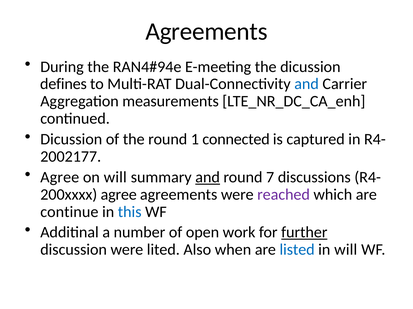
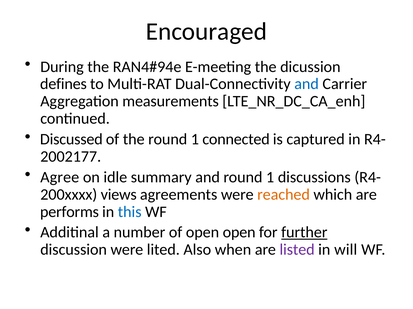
Agreements at (207, 32): Agreements -> Encouraged
Dicussion at (71, 140): Dicussion -> Discussed
on will: will -> idle
and at (208, 178) underline: present -> none
7 at (270, 178): 7 -> 1
agree at (119, 195): agree -> views
reached colour: purple -> orange
continue: continue -> performs
open work: work -> open
listed colour: blue -> purple
